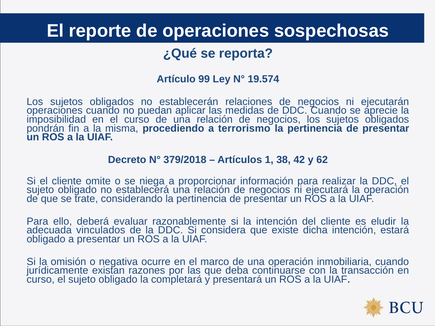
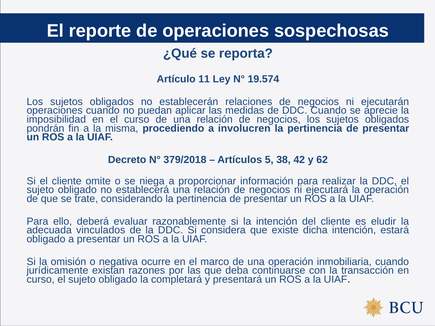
99: 99 -> 11
terrorismo: terrorismo -> involucren
1: 1 -> 5
